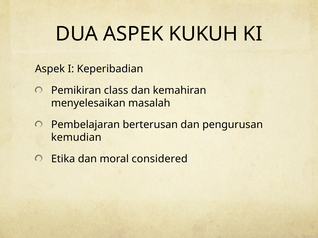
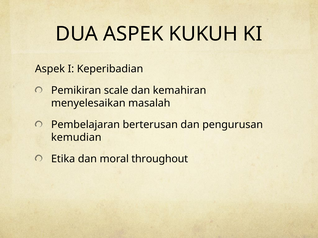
class: class -> scale
considered: considered -> throughout
